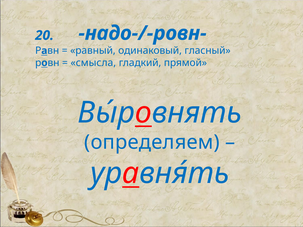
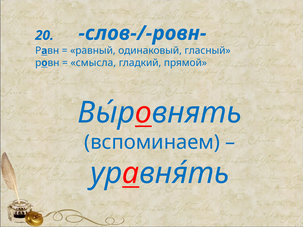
надо-/-ровн-: надо-/-ровн- -> слов-/-ровн-
определяем: определяем -> вспоминаем
